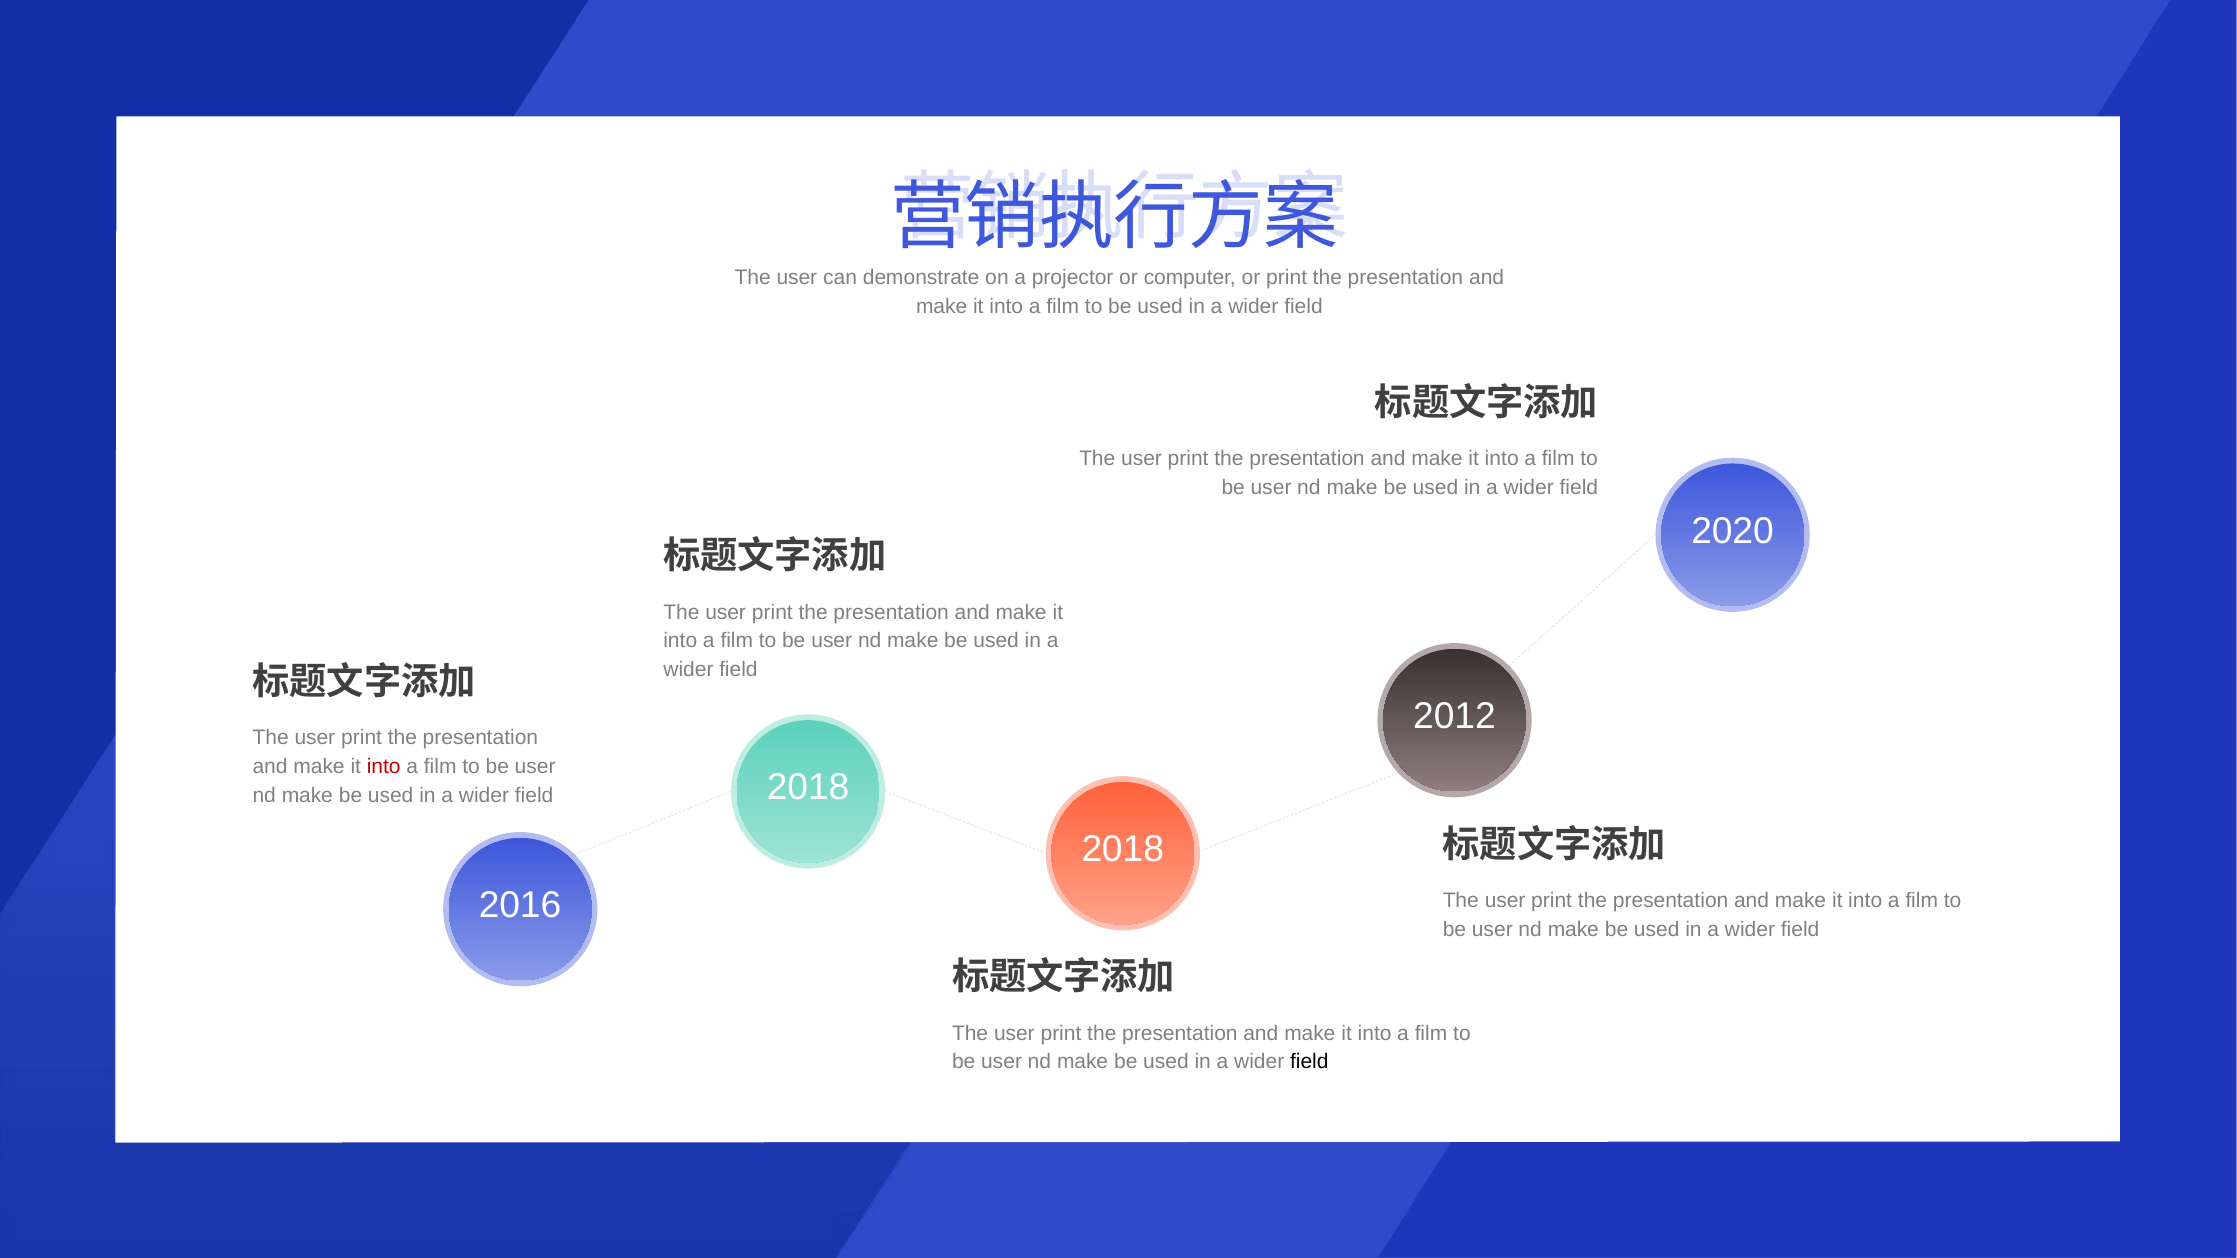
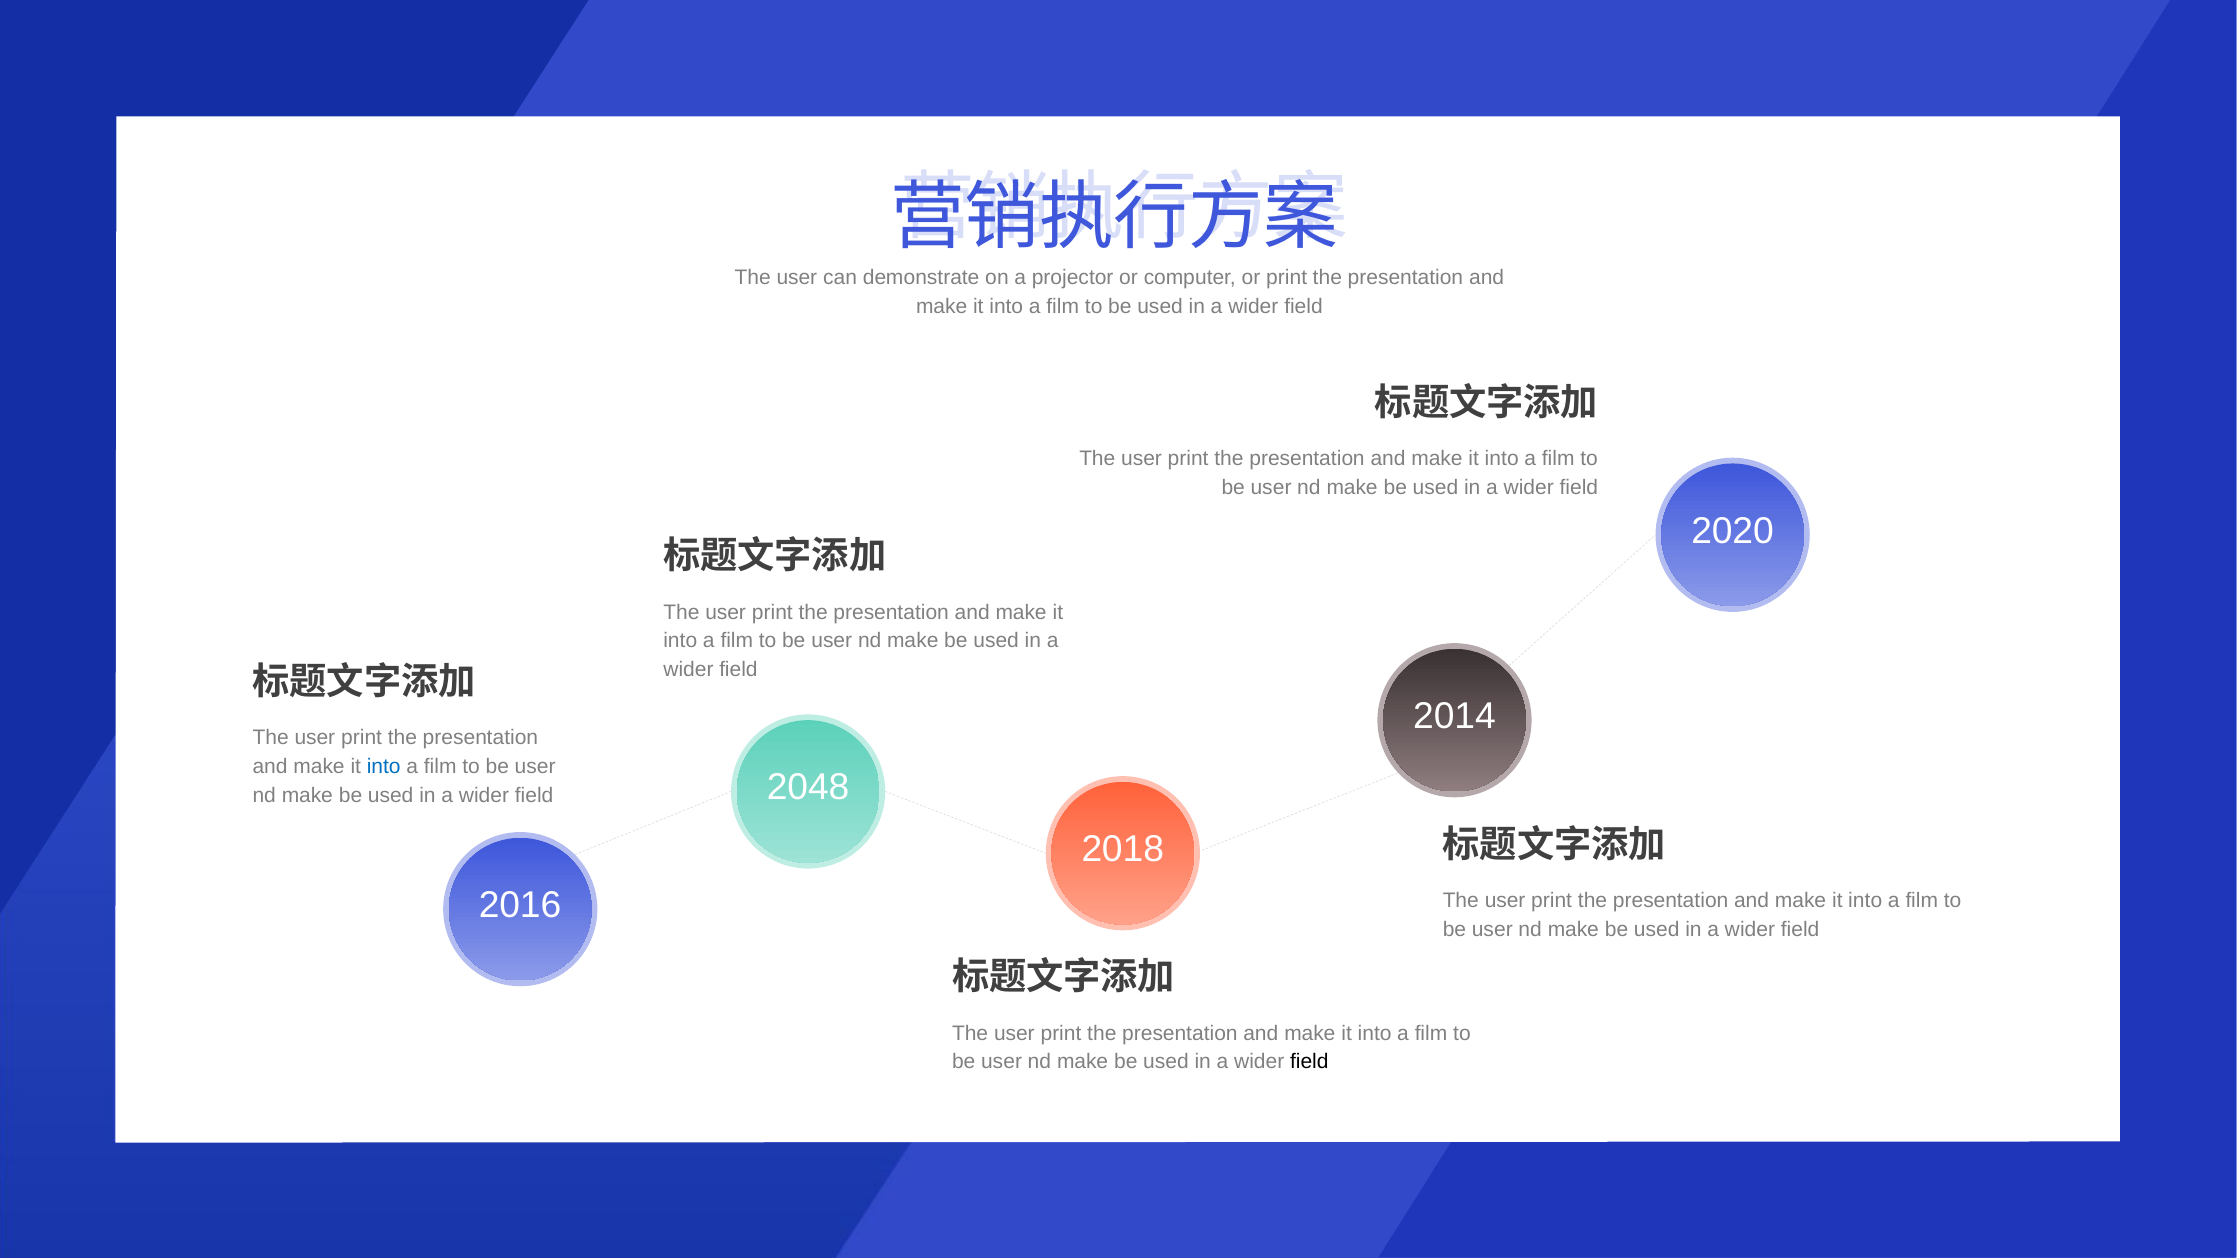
2012: 2012 -> 2014
into at (384, 767) colour: red -> blue
2018 at (808, 788): 2018 -> 2048
